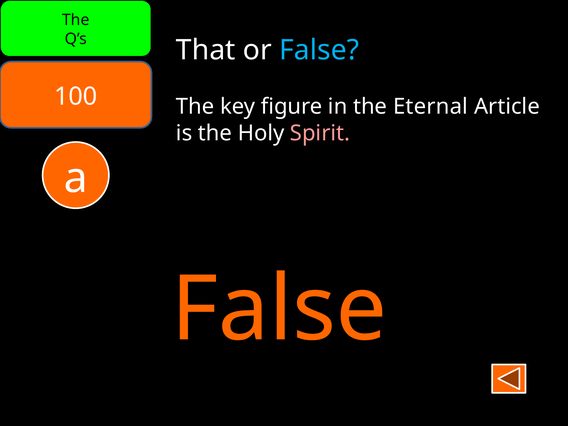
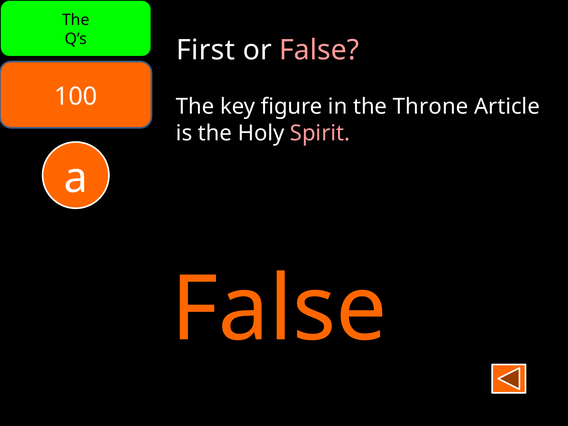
That: That -> First
False at (319, 50) colour: light blue -> pink
Eternal: Eternal -> Throne
